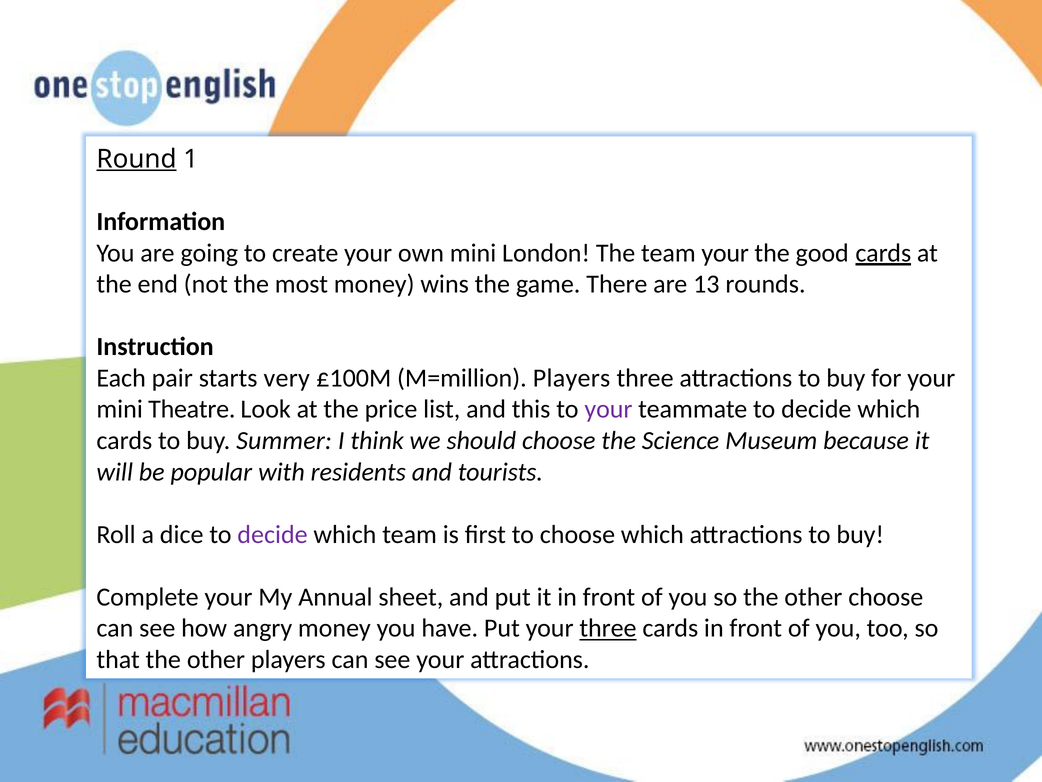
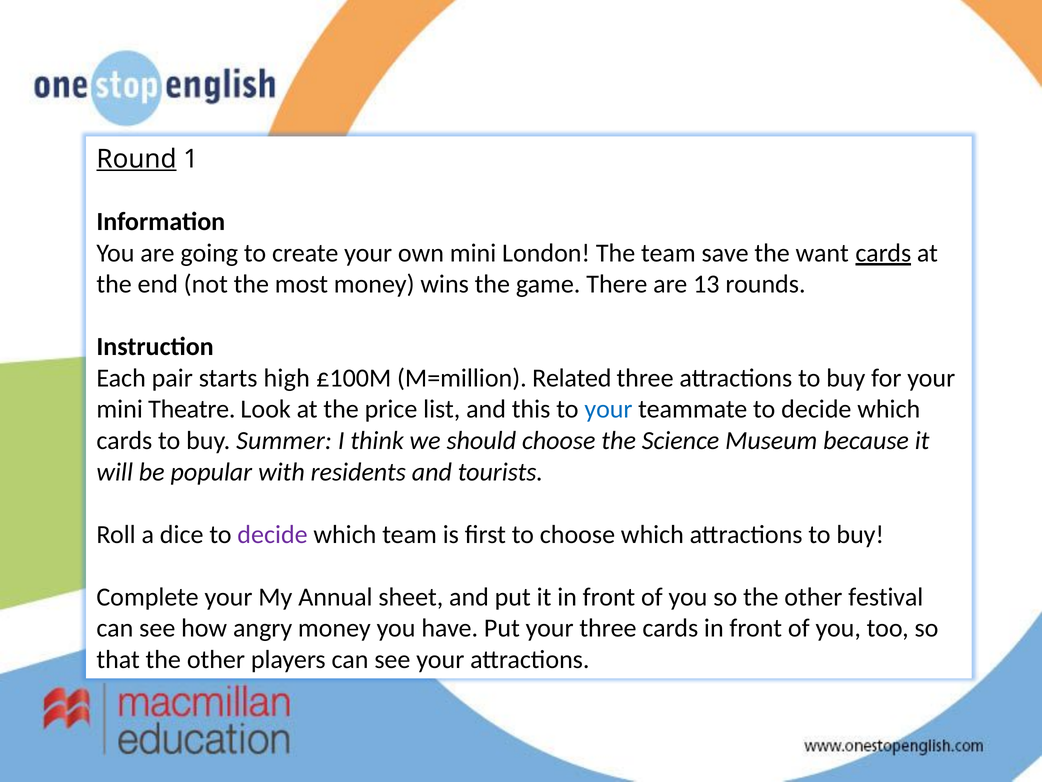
team your: your -> save
good: good -> want
very: very -> high
M=million Players: Players -> Related
your at (608, 409) colour: purple -> blue
other choose: choose -> festival
three at (608, 628) underline: present -> none
